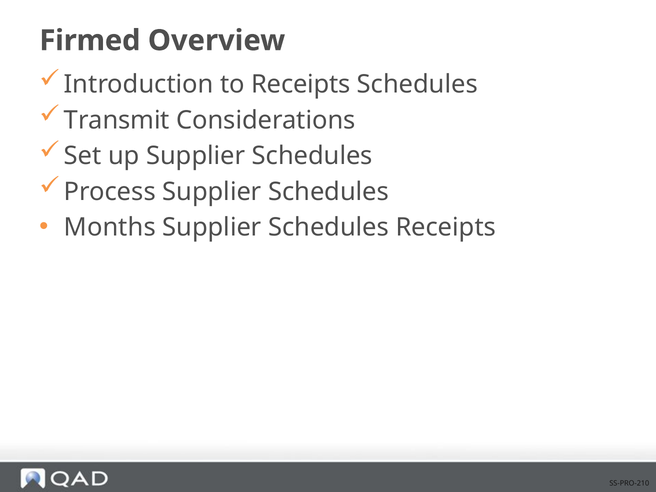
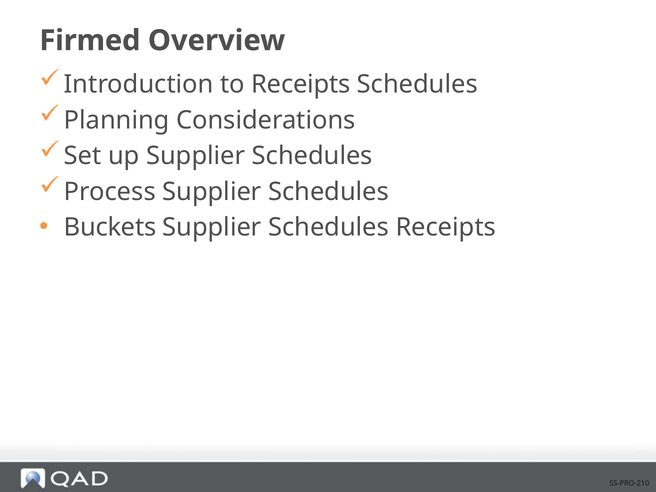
Transmit: Transmit -> Planning
Months: Months -> Buckets
